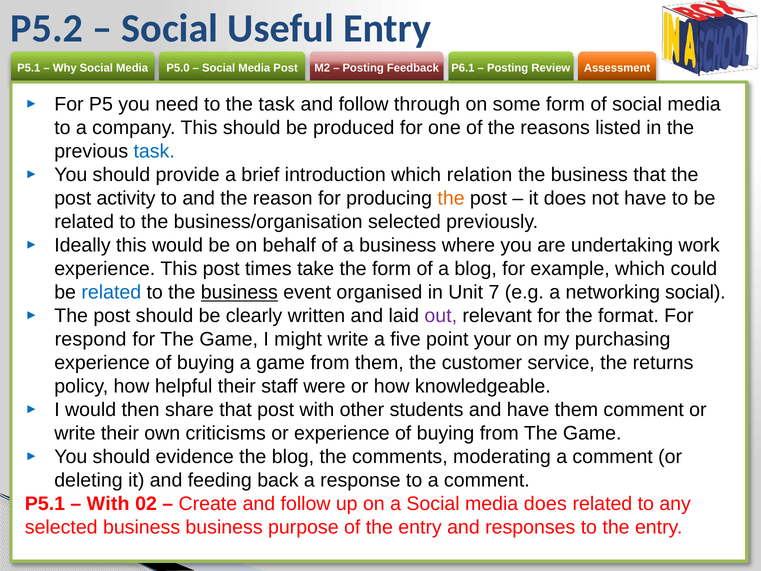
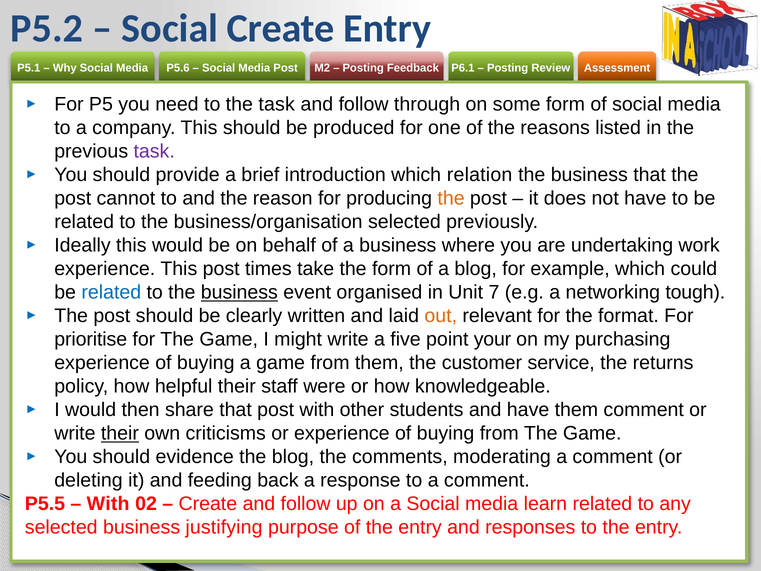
Social Useful: Useful -> Create
P5.0: P5.0 -> P5.6
task at (154, 151) colour: blue -> purple
activity: activity -> cannot
networking social: social -> tough
out colour: purple -> orange
respond: respond -> prioritise
their at (120, 433) underline: none -> present
P5.1 at (45, 504): P5.1 -> P5.5
media does: does -> learn
business business: business -> justifying
